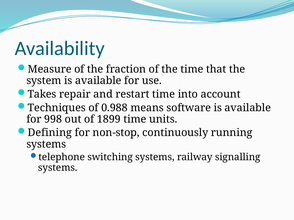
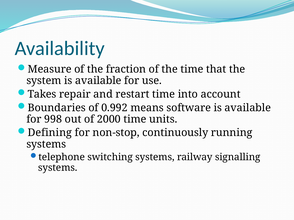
Techniques: Techniques -> Boundaries
0.988: 0.988 -> 0.992
1899: 1899 -> 2000
